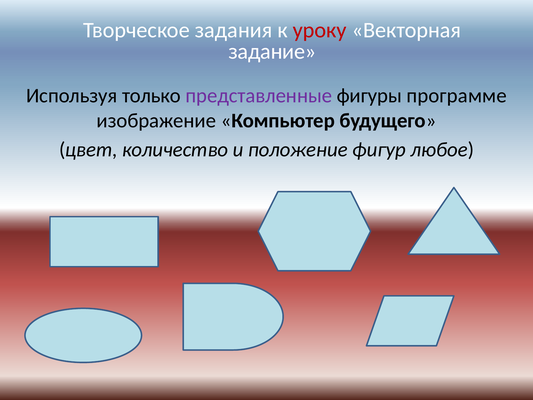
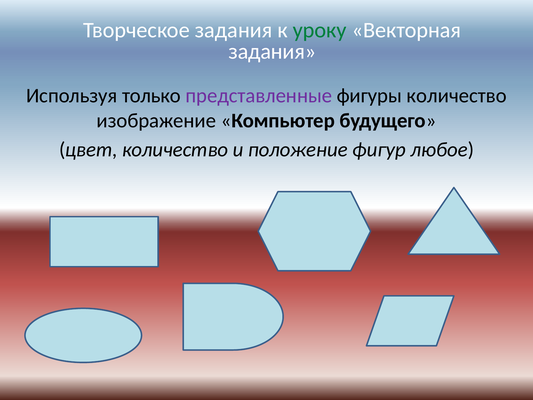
уроку colour: red -> green
задание at (272, 51): задание -> задания
фигуры программе: программе -> количество
